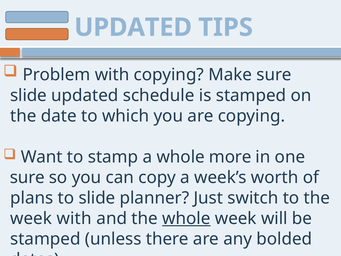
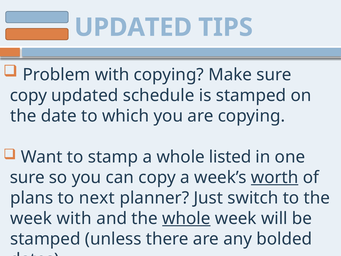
slide at (28, 96): slide -> copy
more: more -> listed
worth underline: none -> present
to slide: slide -> next
